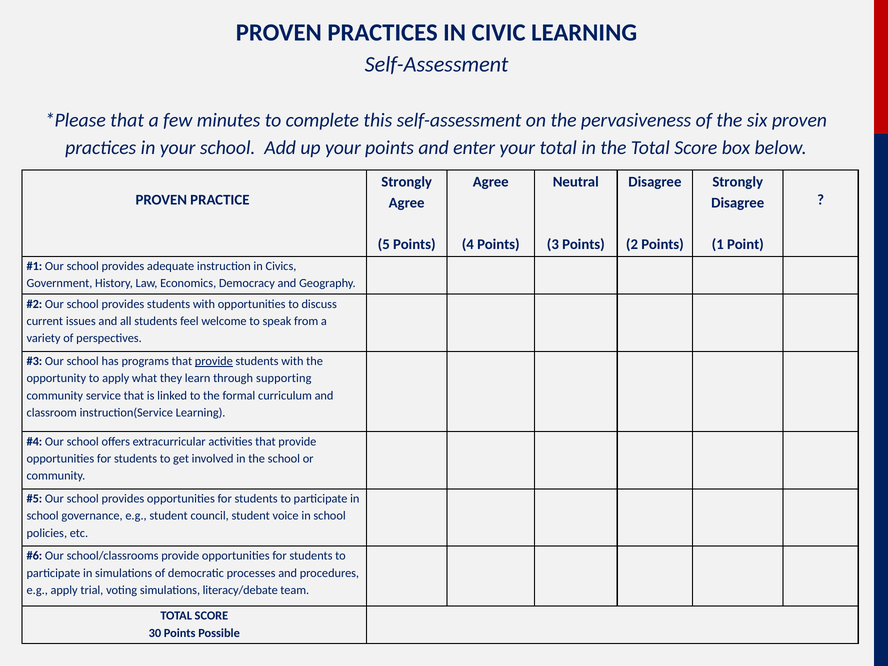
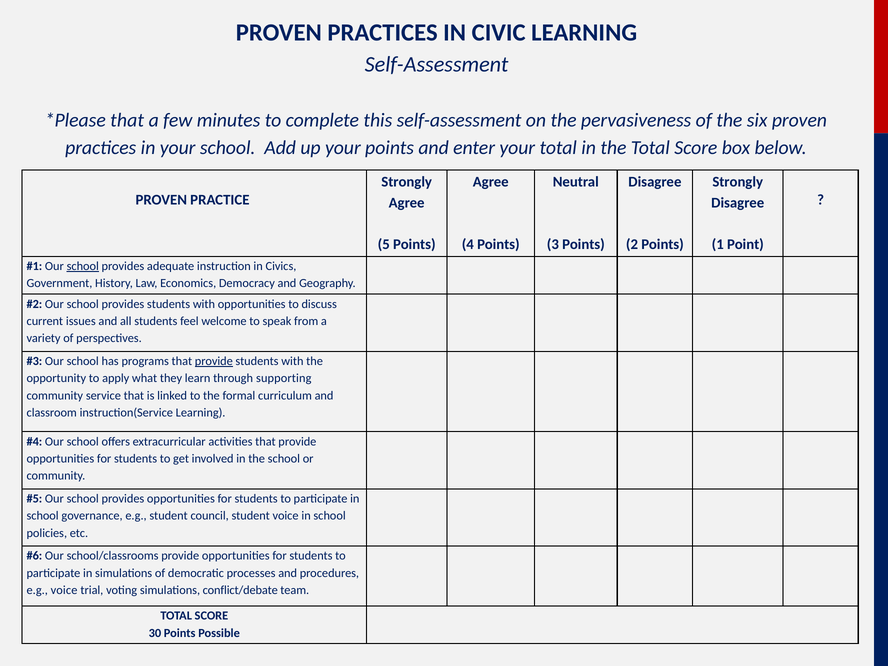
school at (83, 266) underline: none -> present
e.g apply: apply -> voice
literacy/debate: literacy/debate -> conflict/debate
